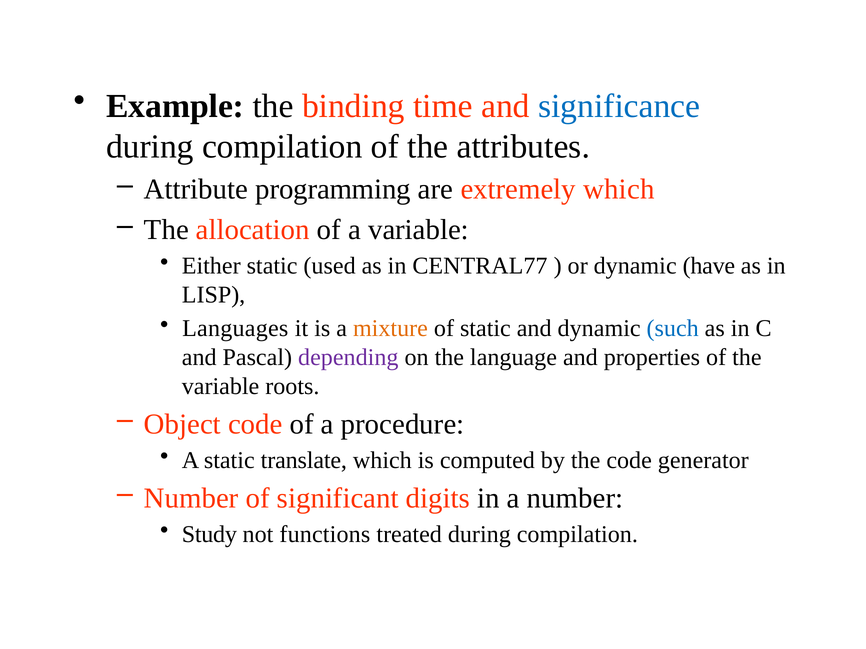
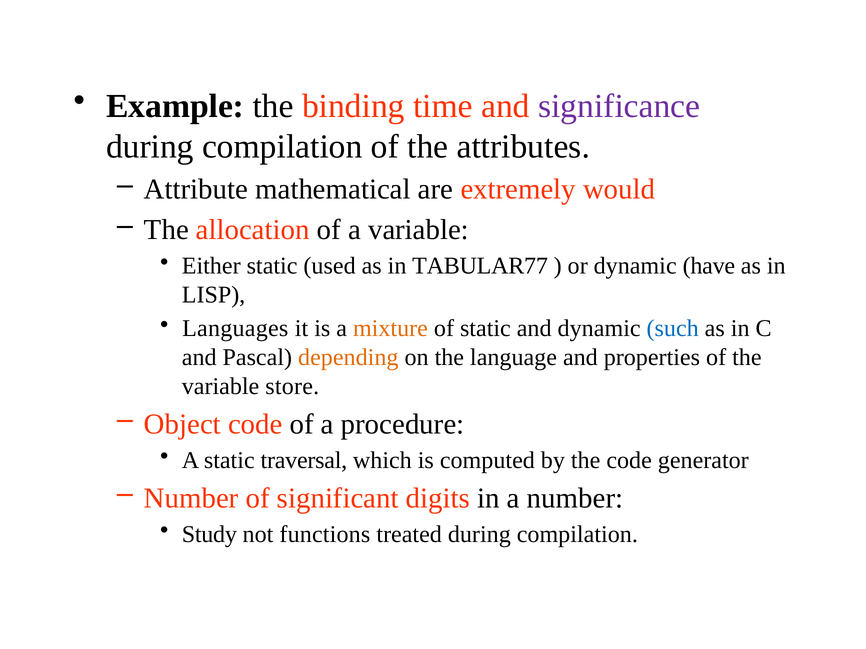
significance colour: blue -> purple
programming: programming -> mathematical
extremely which: which -> would
CENTRAL77: CENTRAL77 -> TABULAR77
depending colour: purple -> orange
roots: roots -> store
translate: translate -> traversal
